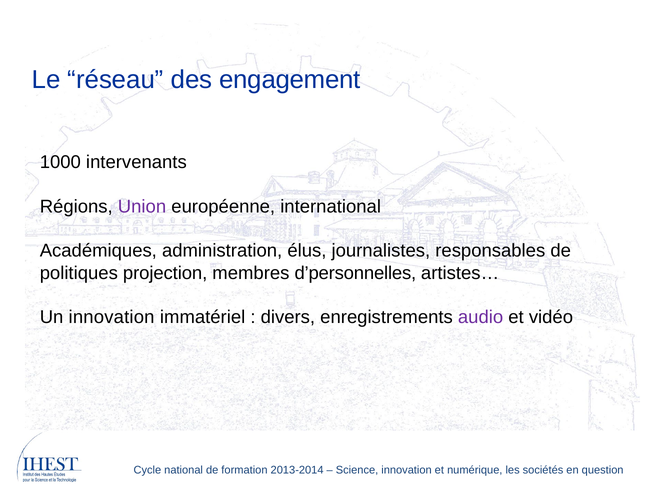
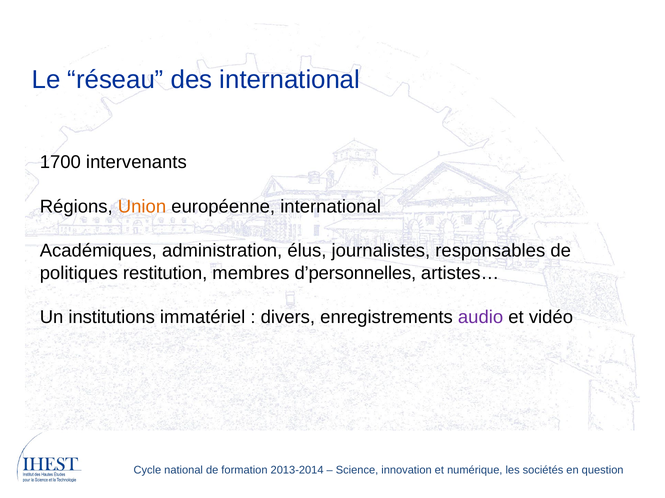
des engagement: engagement -> international
1000: 1000 -> 1700
Union colour: purple -> orange
projection: projection -> restitution
Un innovation: innovation -> institutions
